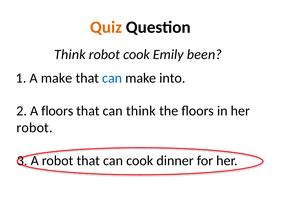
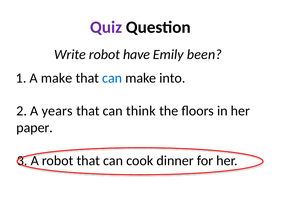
Quiz colour: orange -> purple
Think at (70, 54): Think -> Write
robot cook: cook -> have
A floors: floors -> years
robot at (35, 127): robot -> paper
